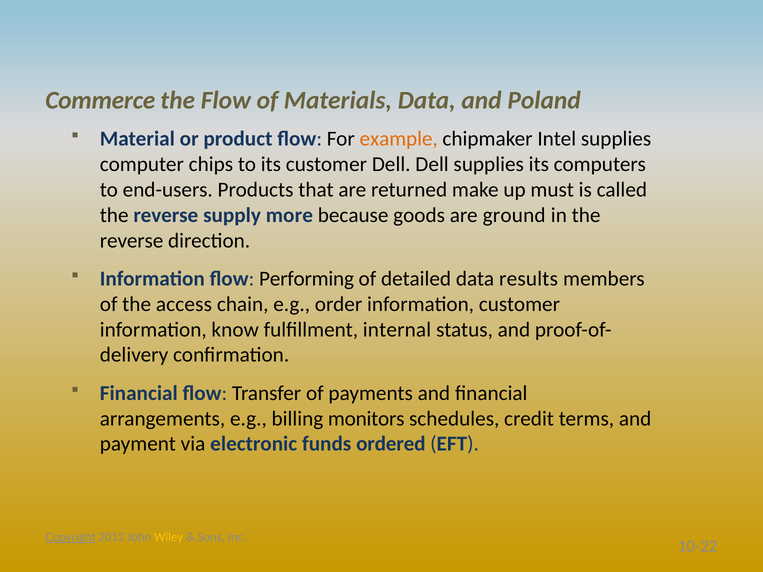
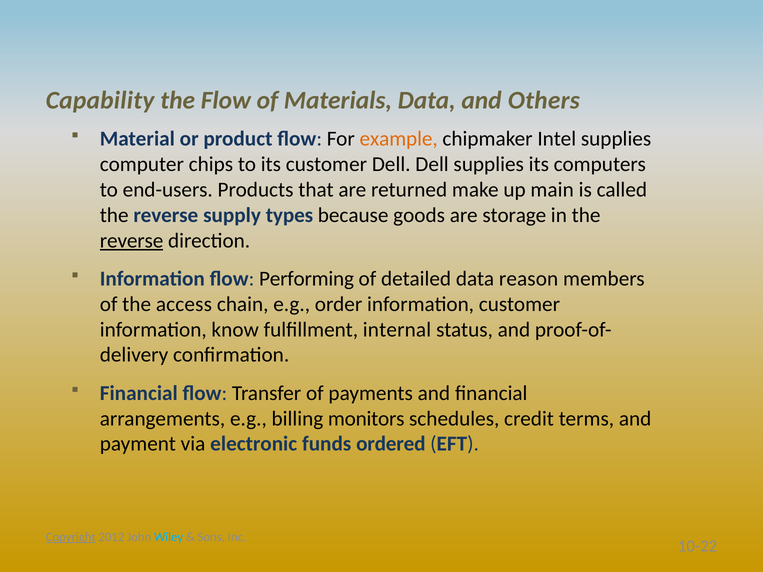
Commerce: Commerce -> Capability
Poland: Poland -> Others
must: must -> main
more: more -> types
ground: ground -> storage
reverse at (132, 241) underline: none -> present
results: results -> reason
Wiley colour: yellow -> light blue
